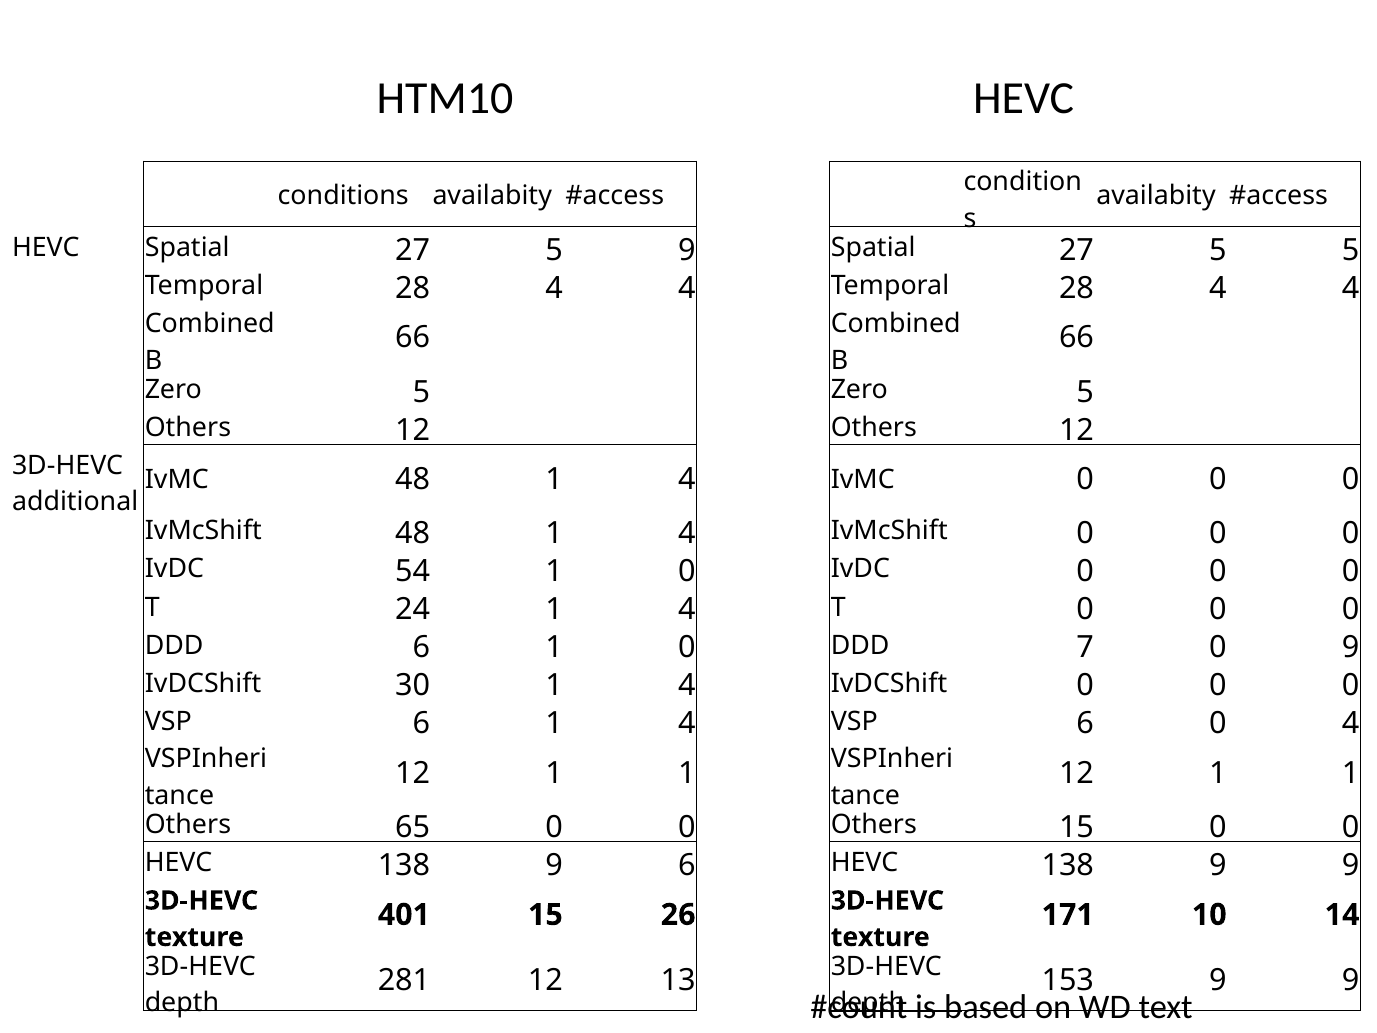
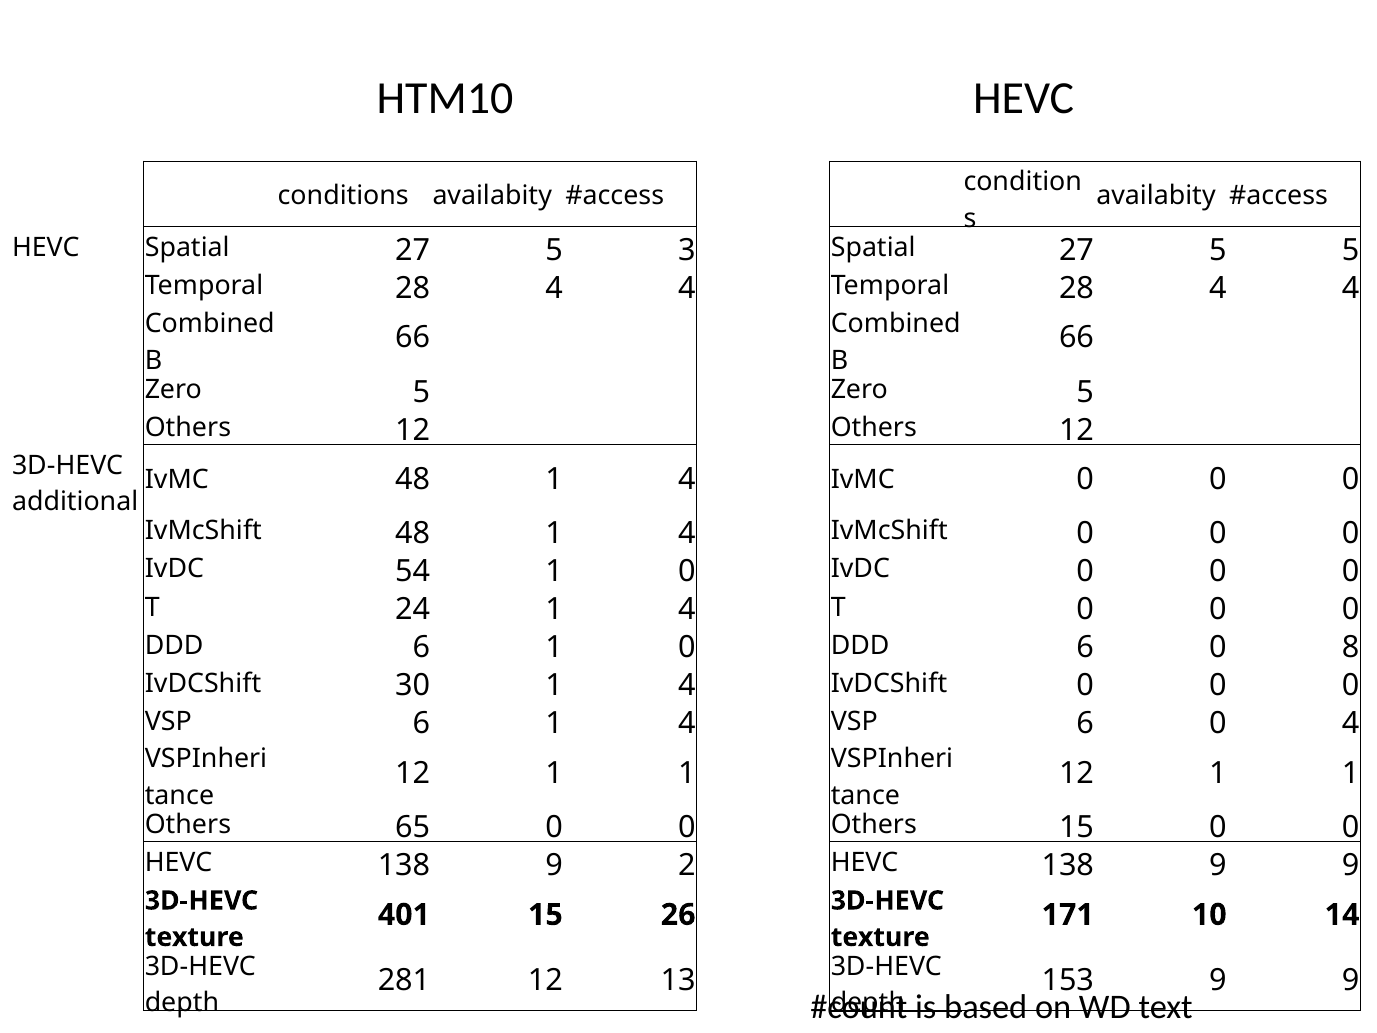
5 9: 9 -> 3
1 0 DDD 7: 7 -> 6
0 9: 9 -> 8
9 6: 6 -> 2
